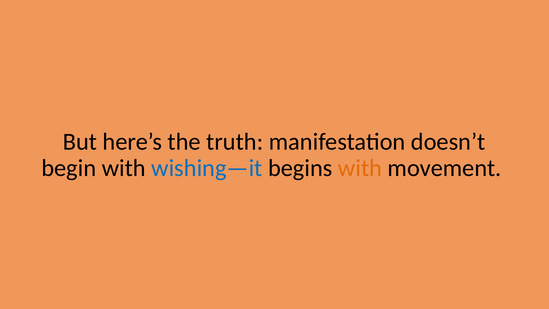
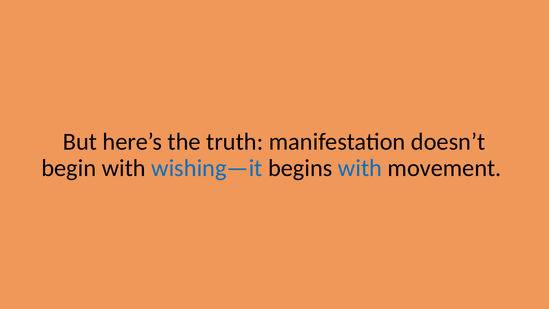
with at (360, 168) colour: orange -> blue
